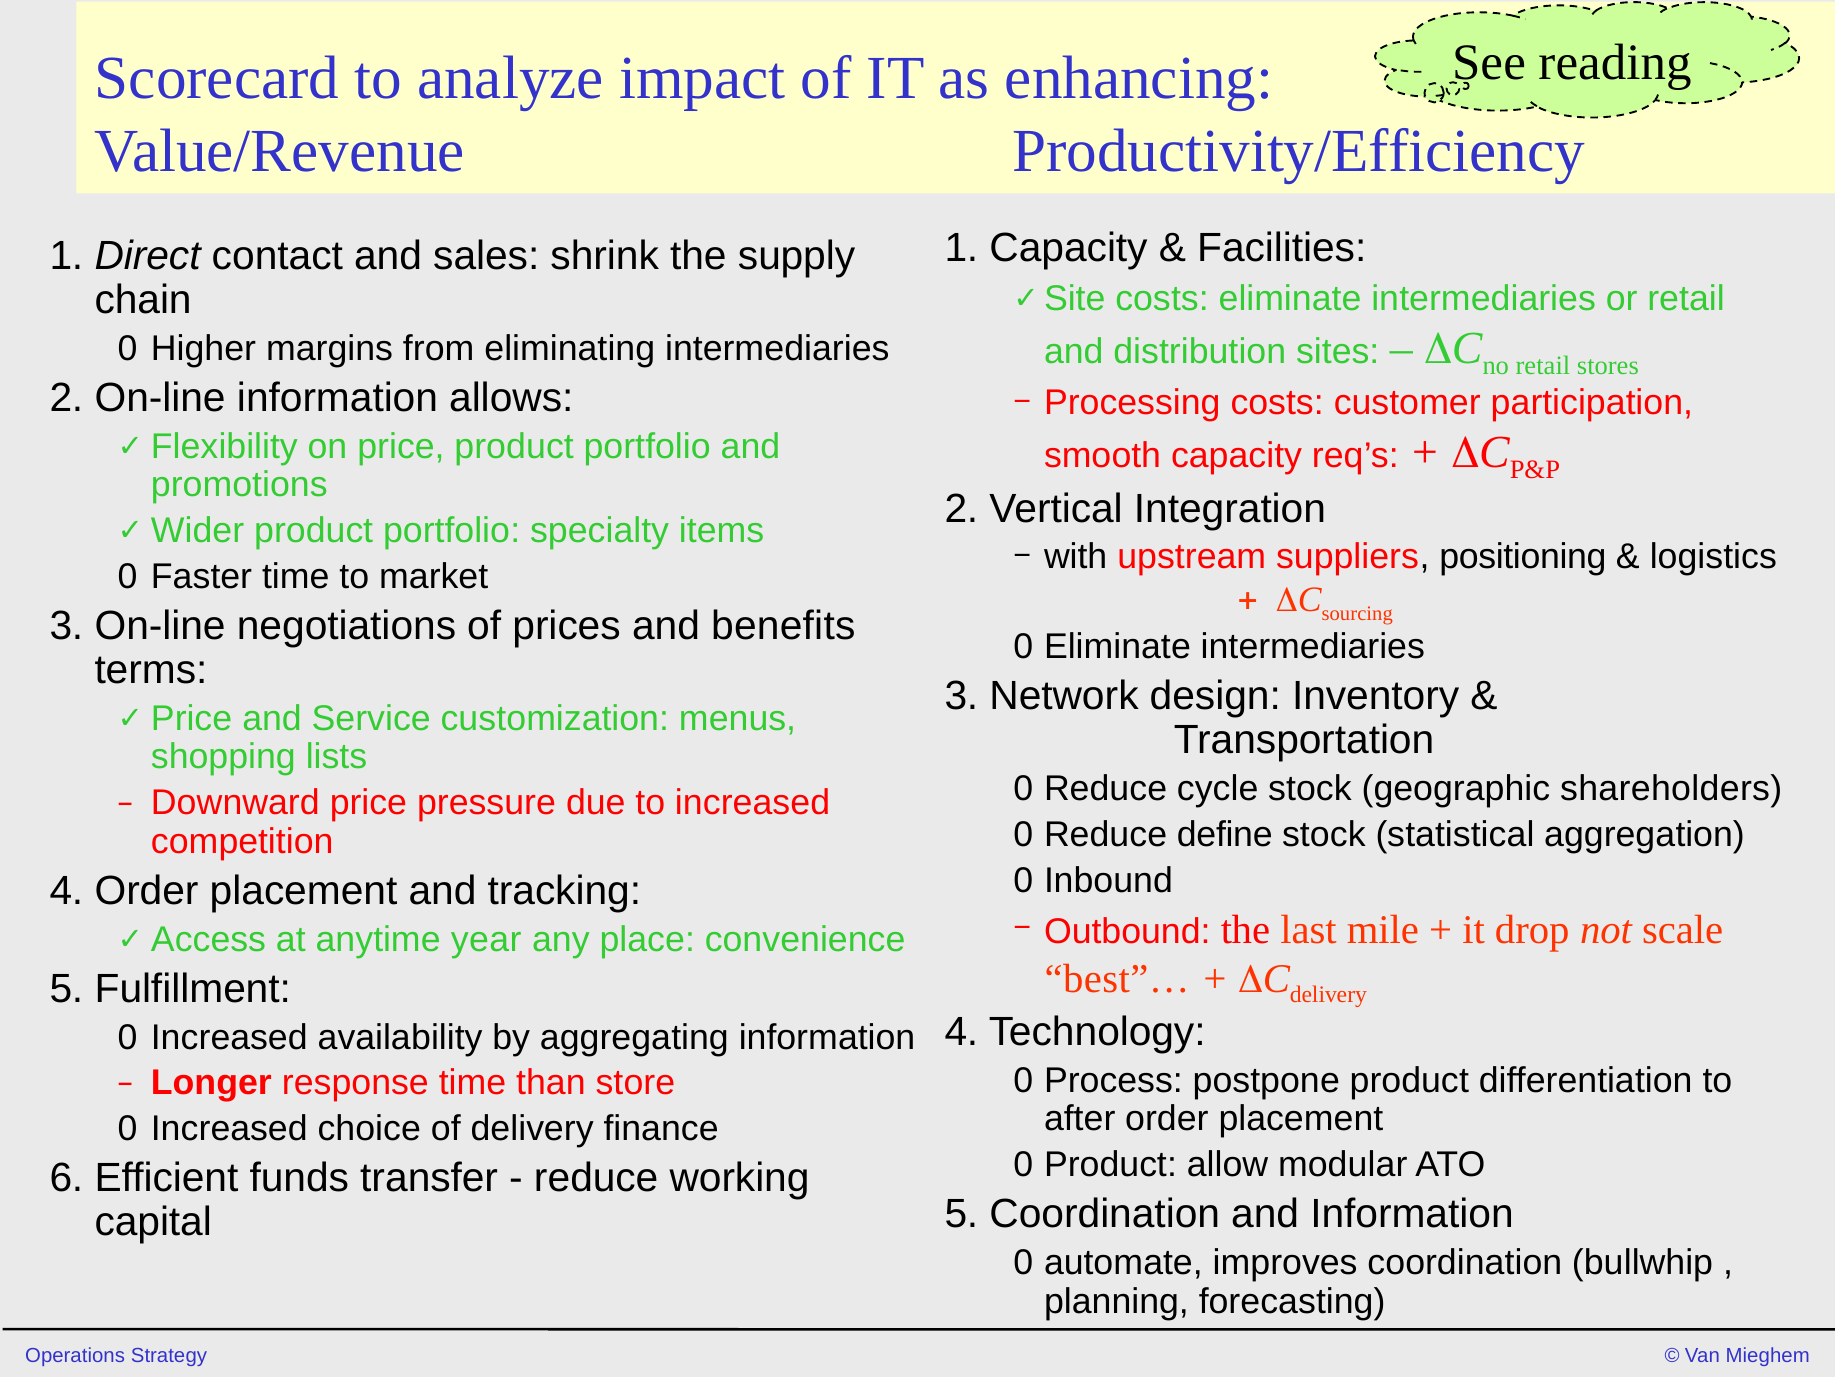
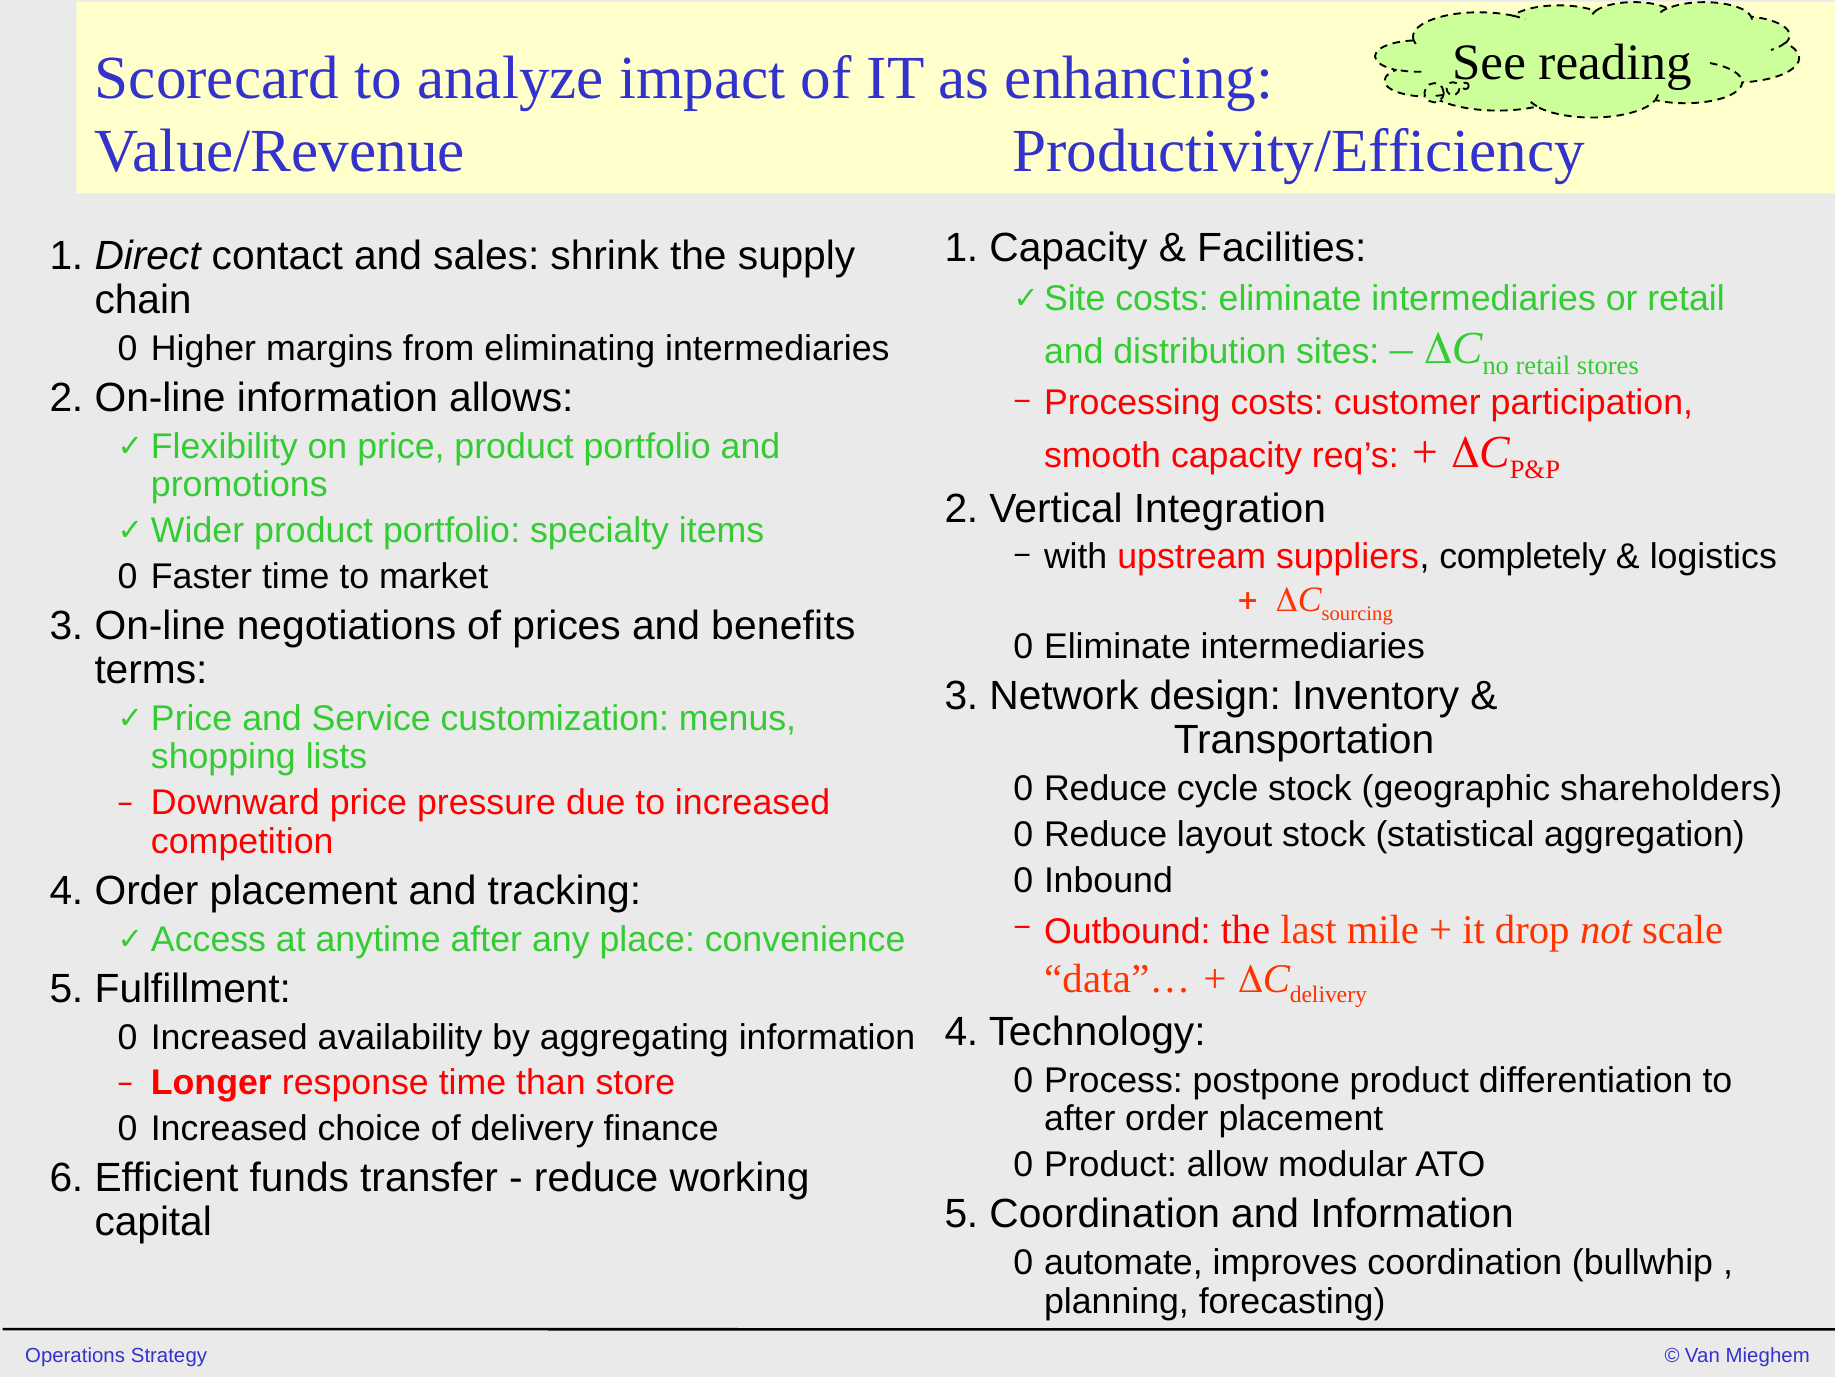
positioning: positioning -> completely
define: define -> layout
anytime year: year -> after
best”…: best”… -> data”…
